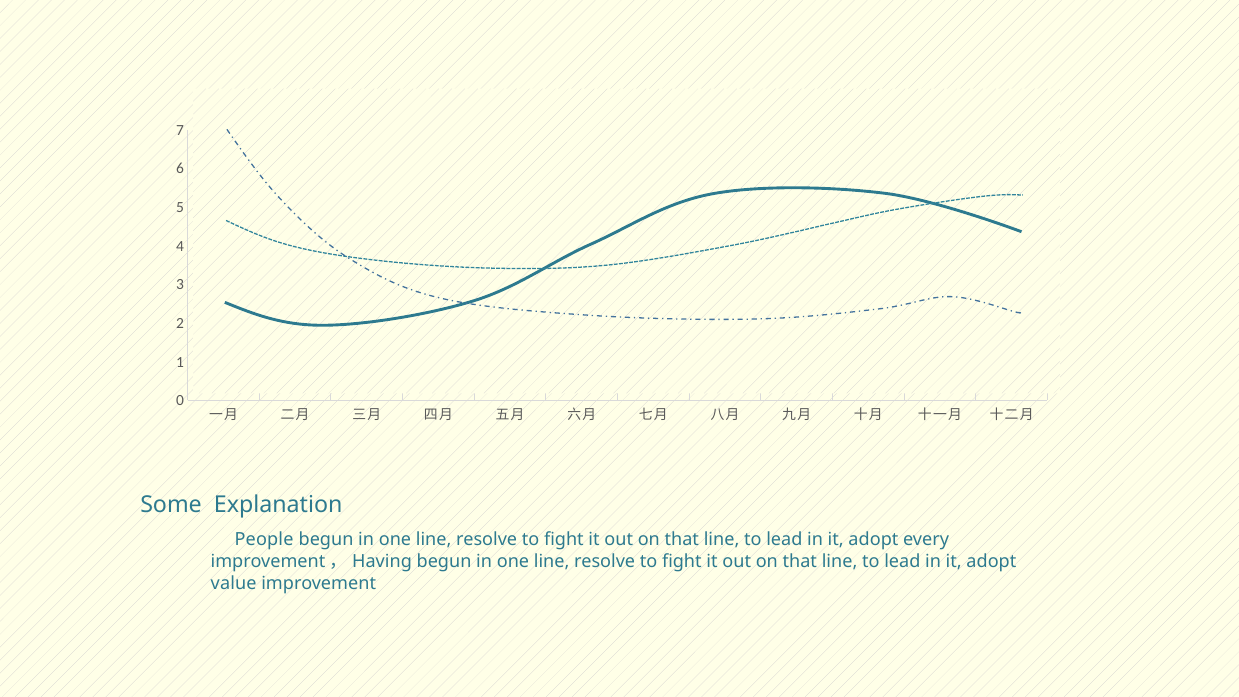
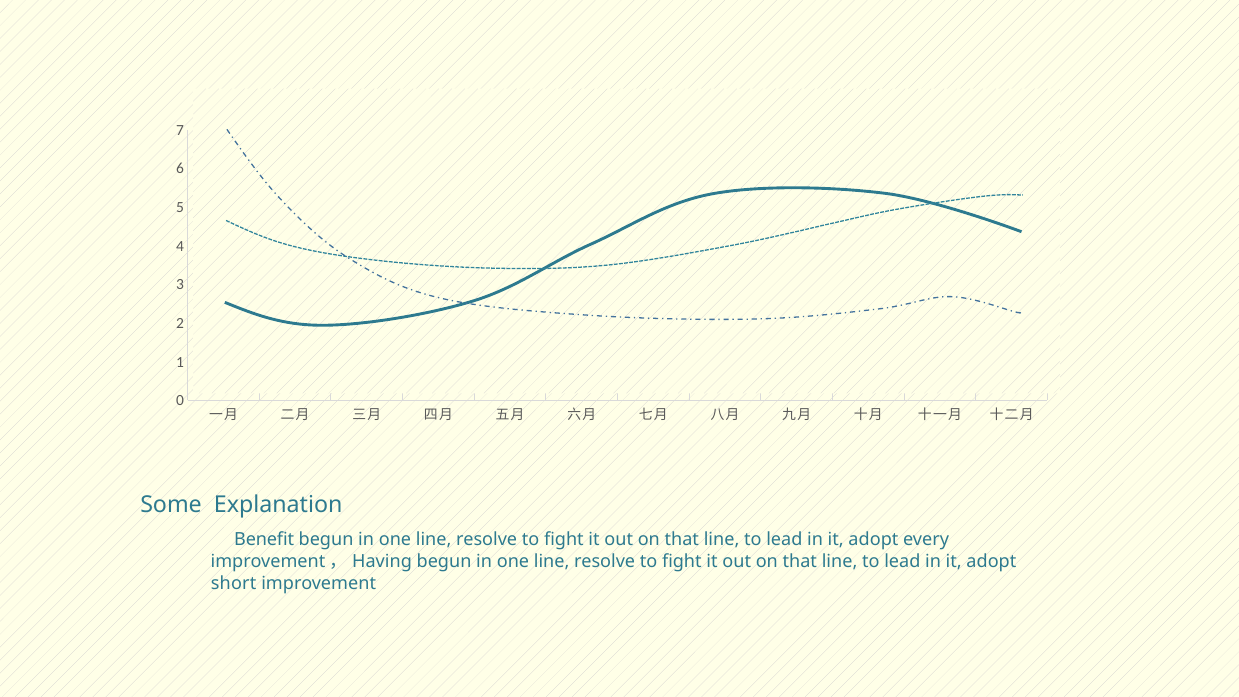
People: People -> Benefit
value: value -> short
